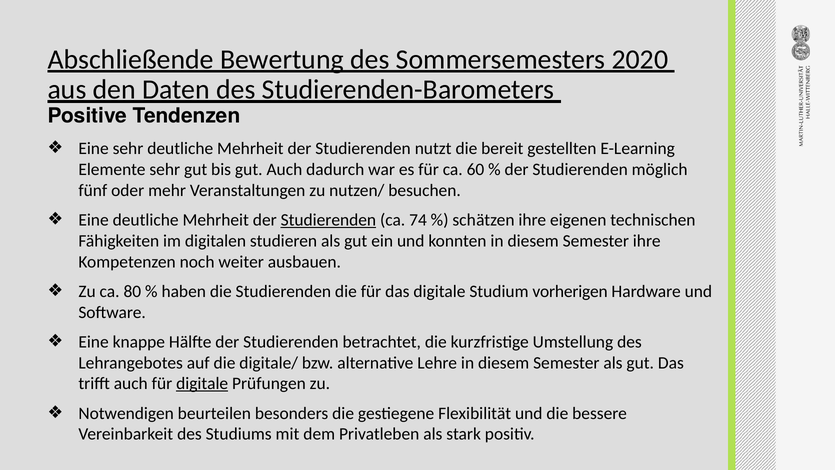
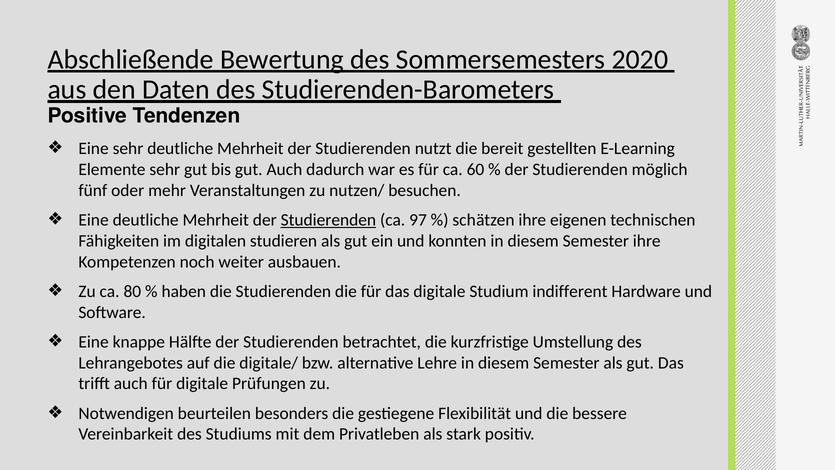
74: 74 -> 97
vorherigen: vorherigen -> indifferent
digitale at (202, 383) underline: present -> none
